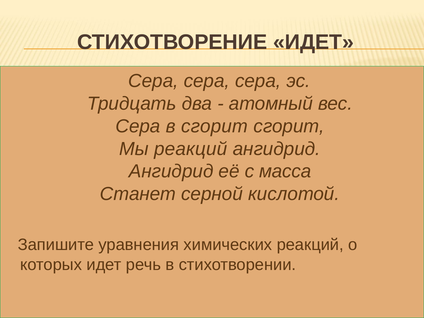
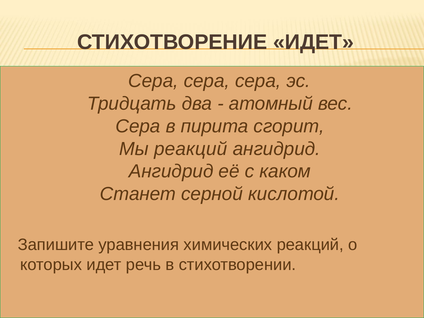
в сгорит: сгорит -> пирита
масса: масса -> каком
